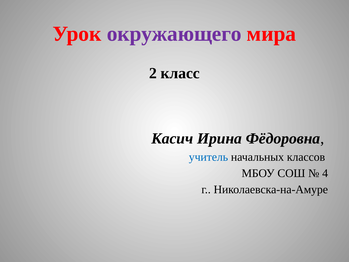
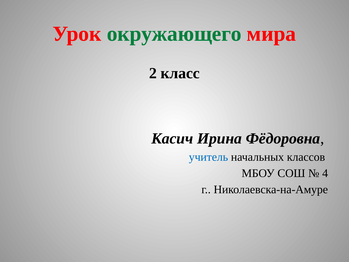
окружающего colour: purple -> green
